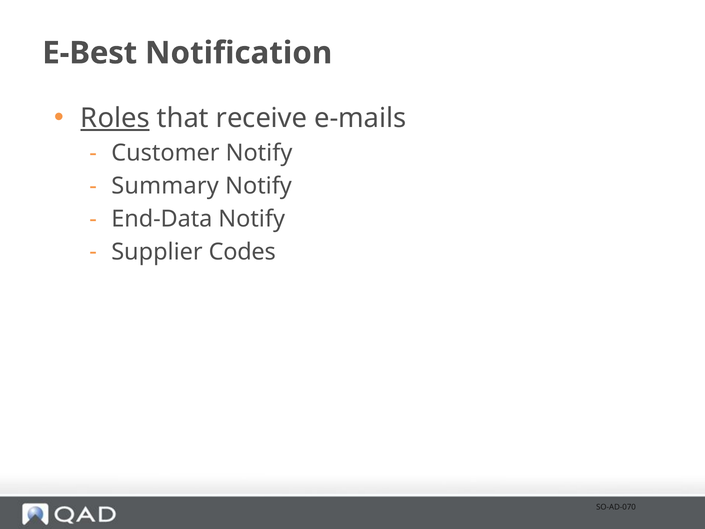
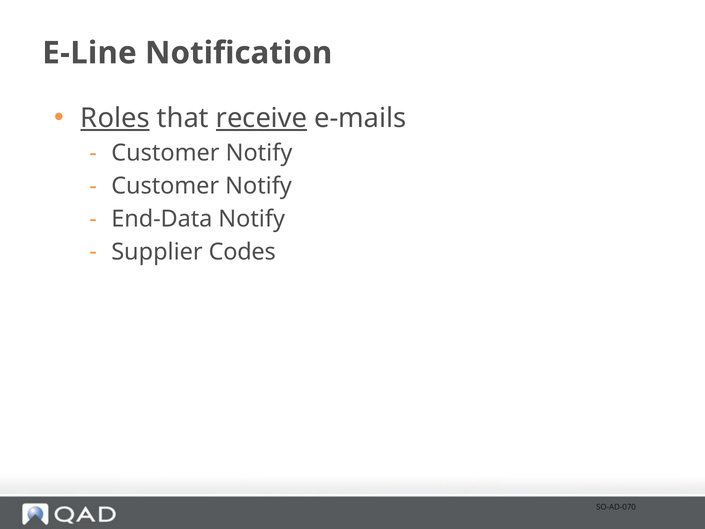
E-Best: E-Best -> E-Line
receive underline: none -> present
Summary at (165, 186): Summary -> Customer
